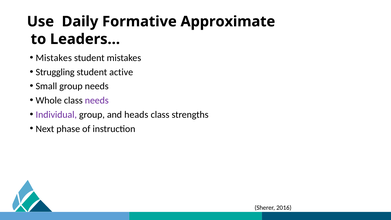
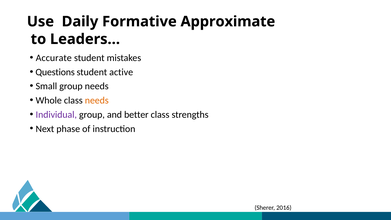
Mistakes at (54, 58): Mistakes -> Accurate
Struggling: Struggling -> Questions
needs at (97, 100) colour: purple -> orange
heads: heads -> better
